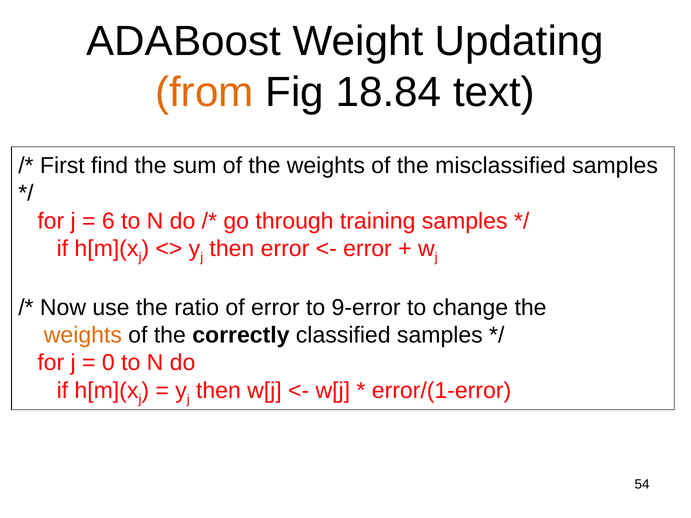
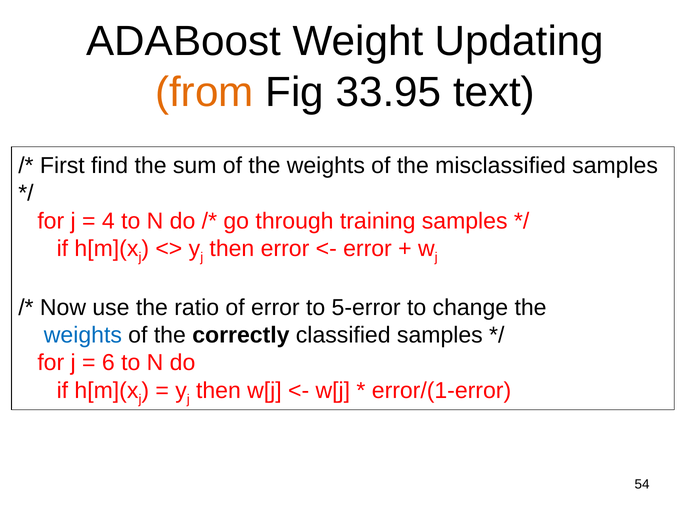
18.84: 18.84 -> 33.95
6: 6 -> 4
9-error: 9-error -> 5-error
weights at (83, 335) colour: orange -> blue
0: 0 -> 6
